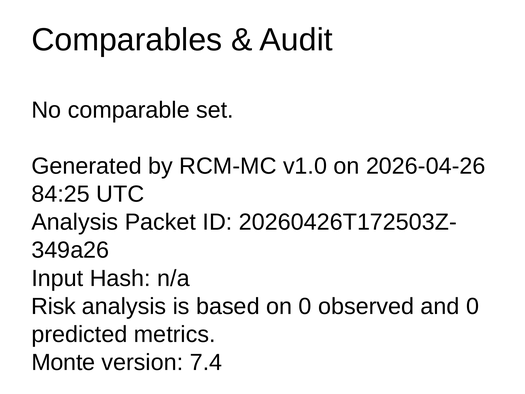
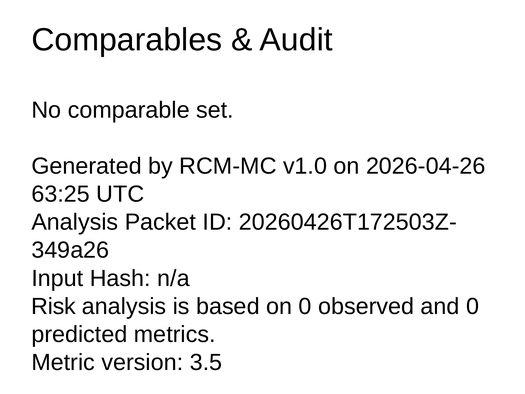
84:25: 84:25 -> 63:25
Monte: Monte -> Metric
7.4: 7.4 -> 3.5
